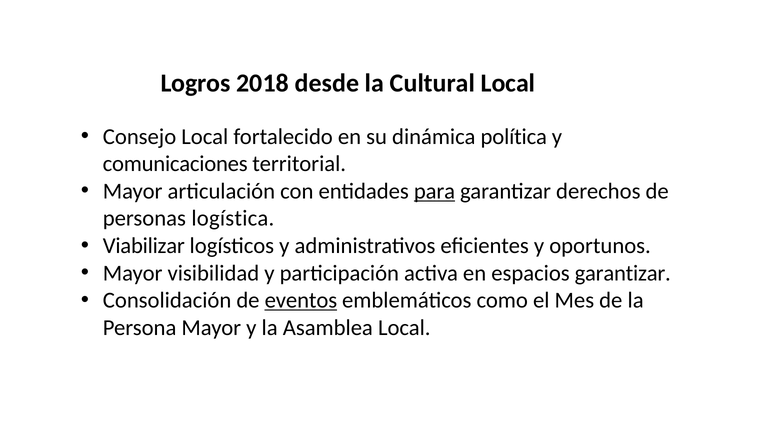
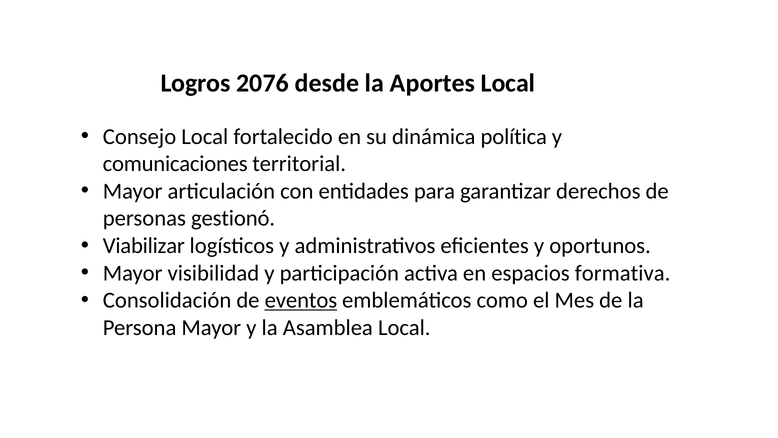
2018: 2018 -> 2076
Cultural: Cultural -> Aportes
para underline: present -> none
logística: logística -> gestionó
espacios garantizar: garantizar -> formativa
